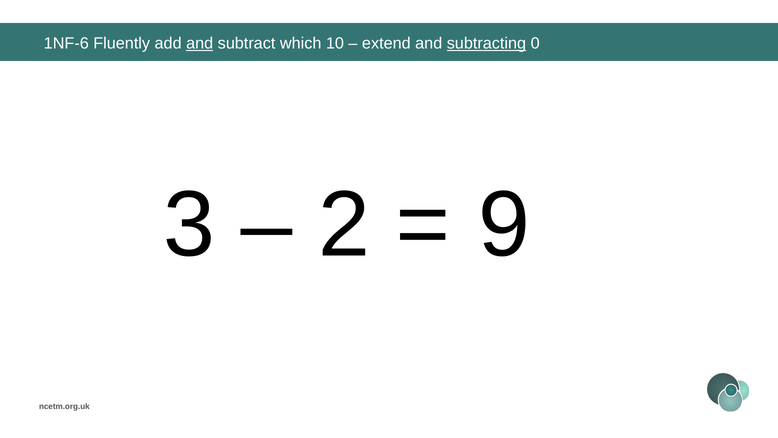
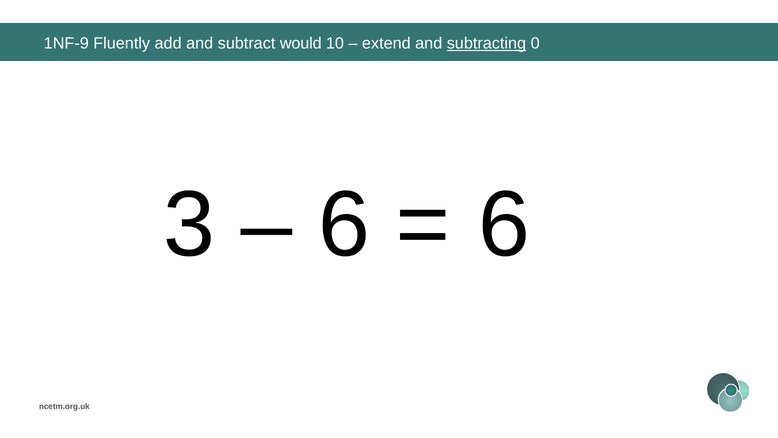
1NF-6: 1NF-6 -> 1NF-9
and at (200, 43) underline: present -> none
which: which -> would
2 at (344, 225): 2 -> 6
9 at (504, 225): 9 -> 6
